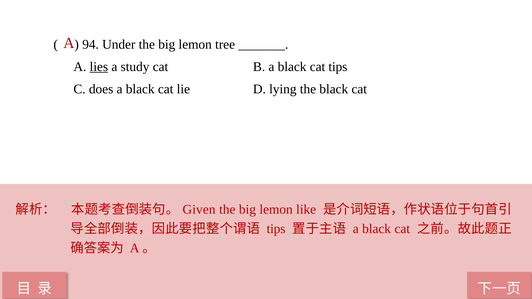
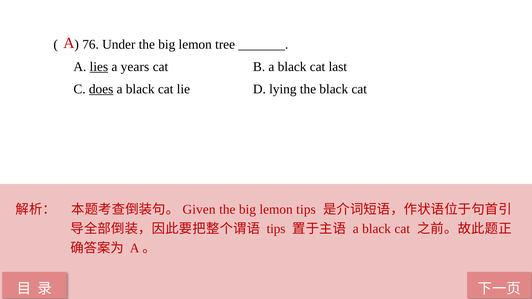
94: 94 -> 76
study: study -> years
cat tips: tips -> last
does underline: none -> present
lemon like: like -> tips
